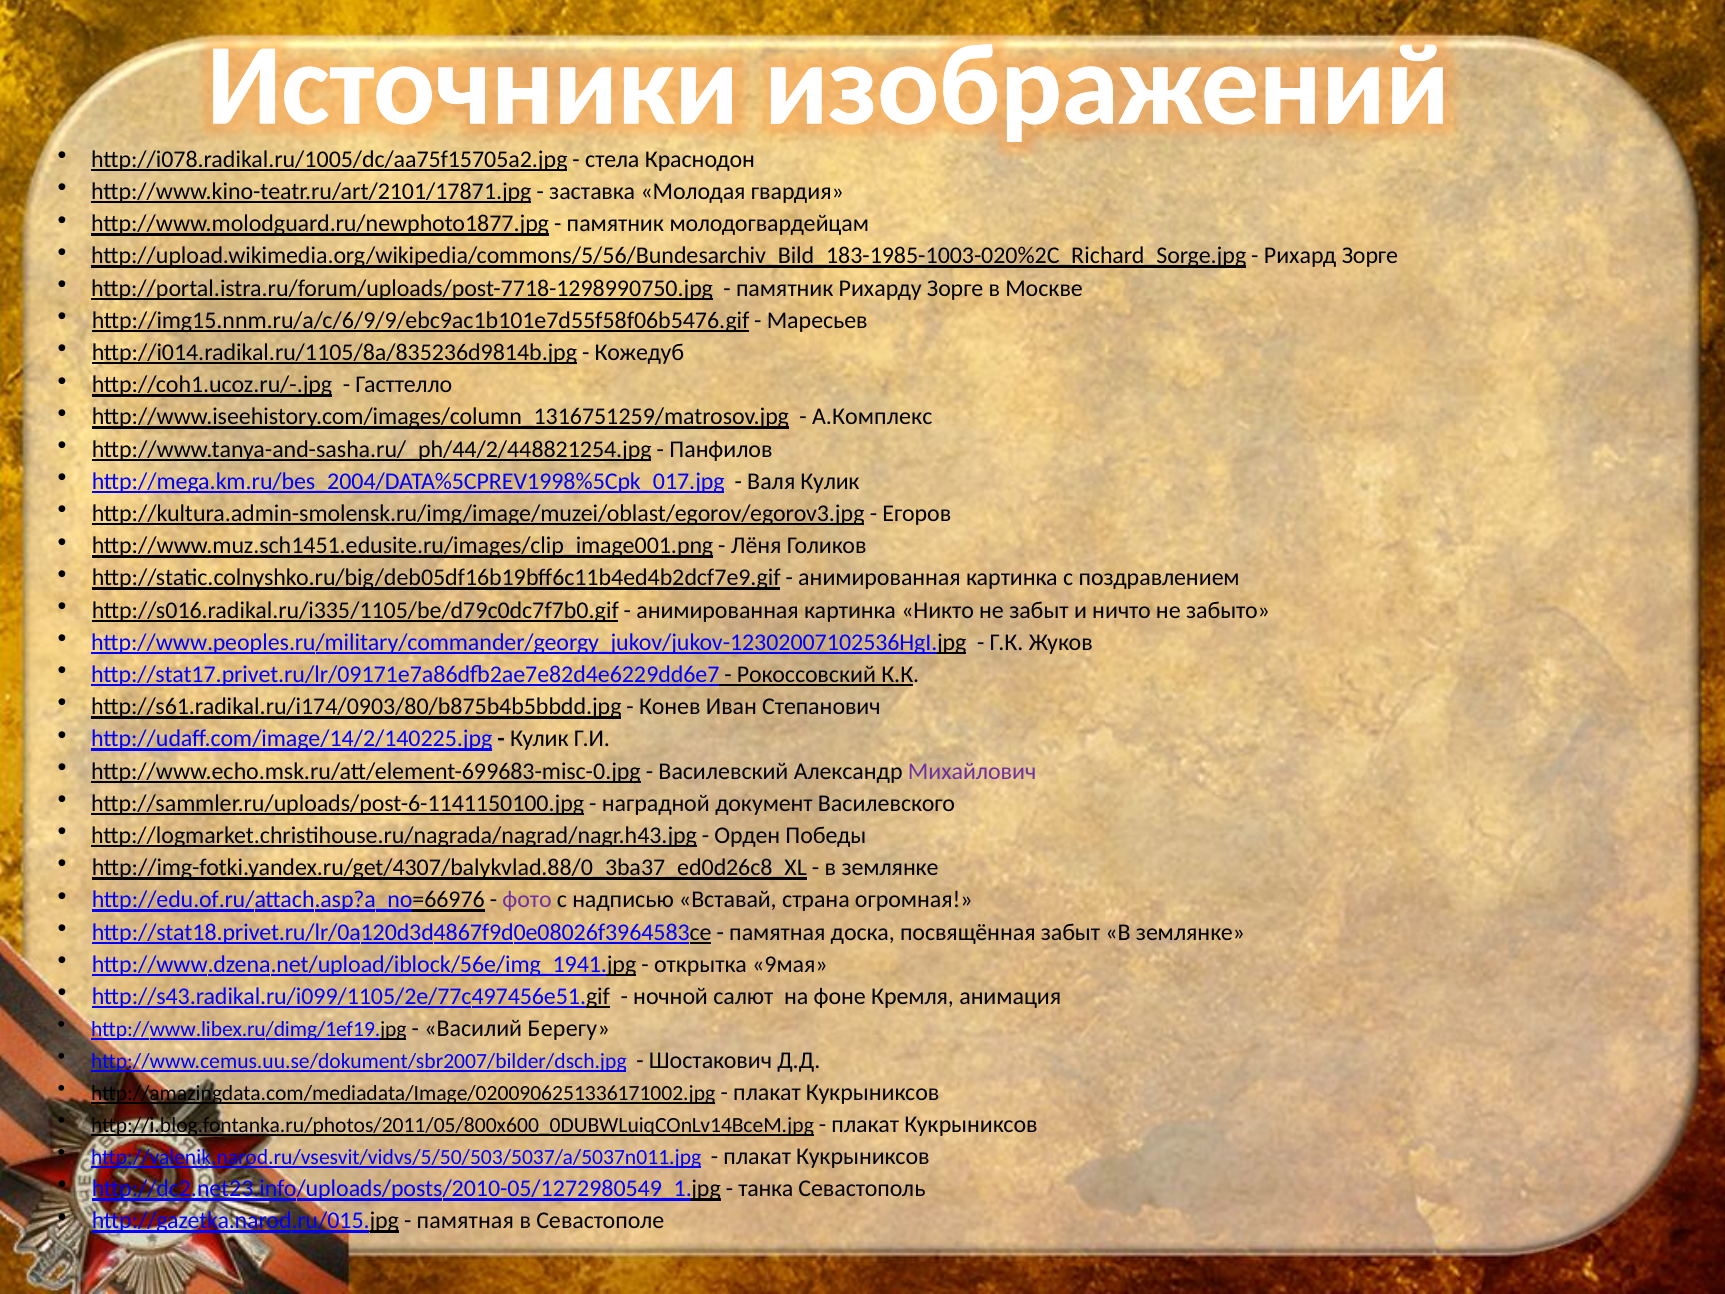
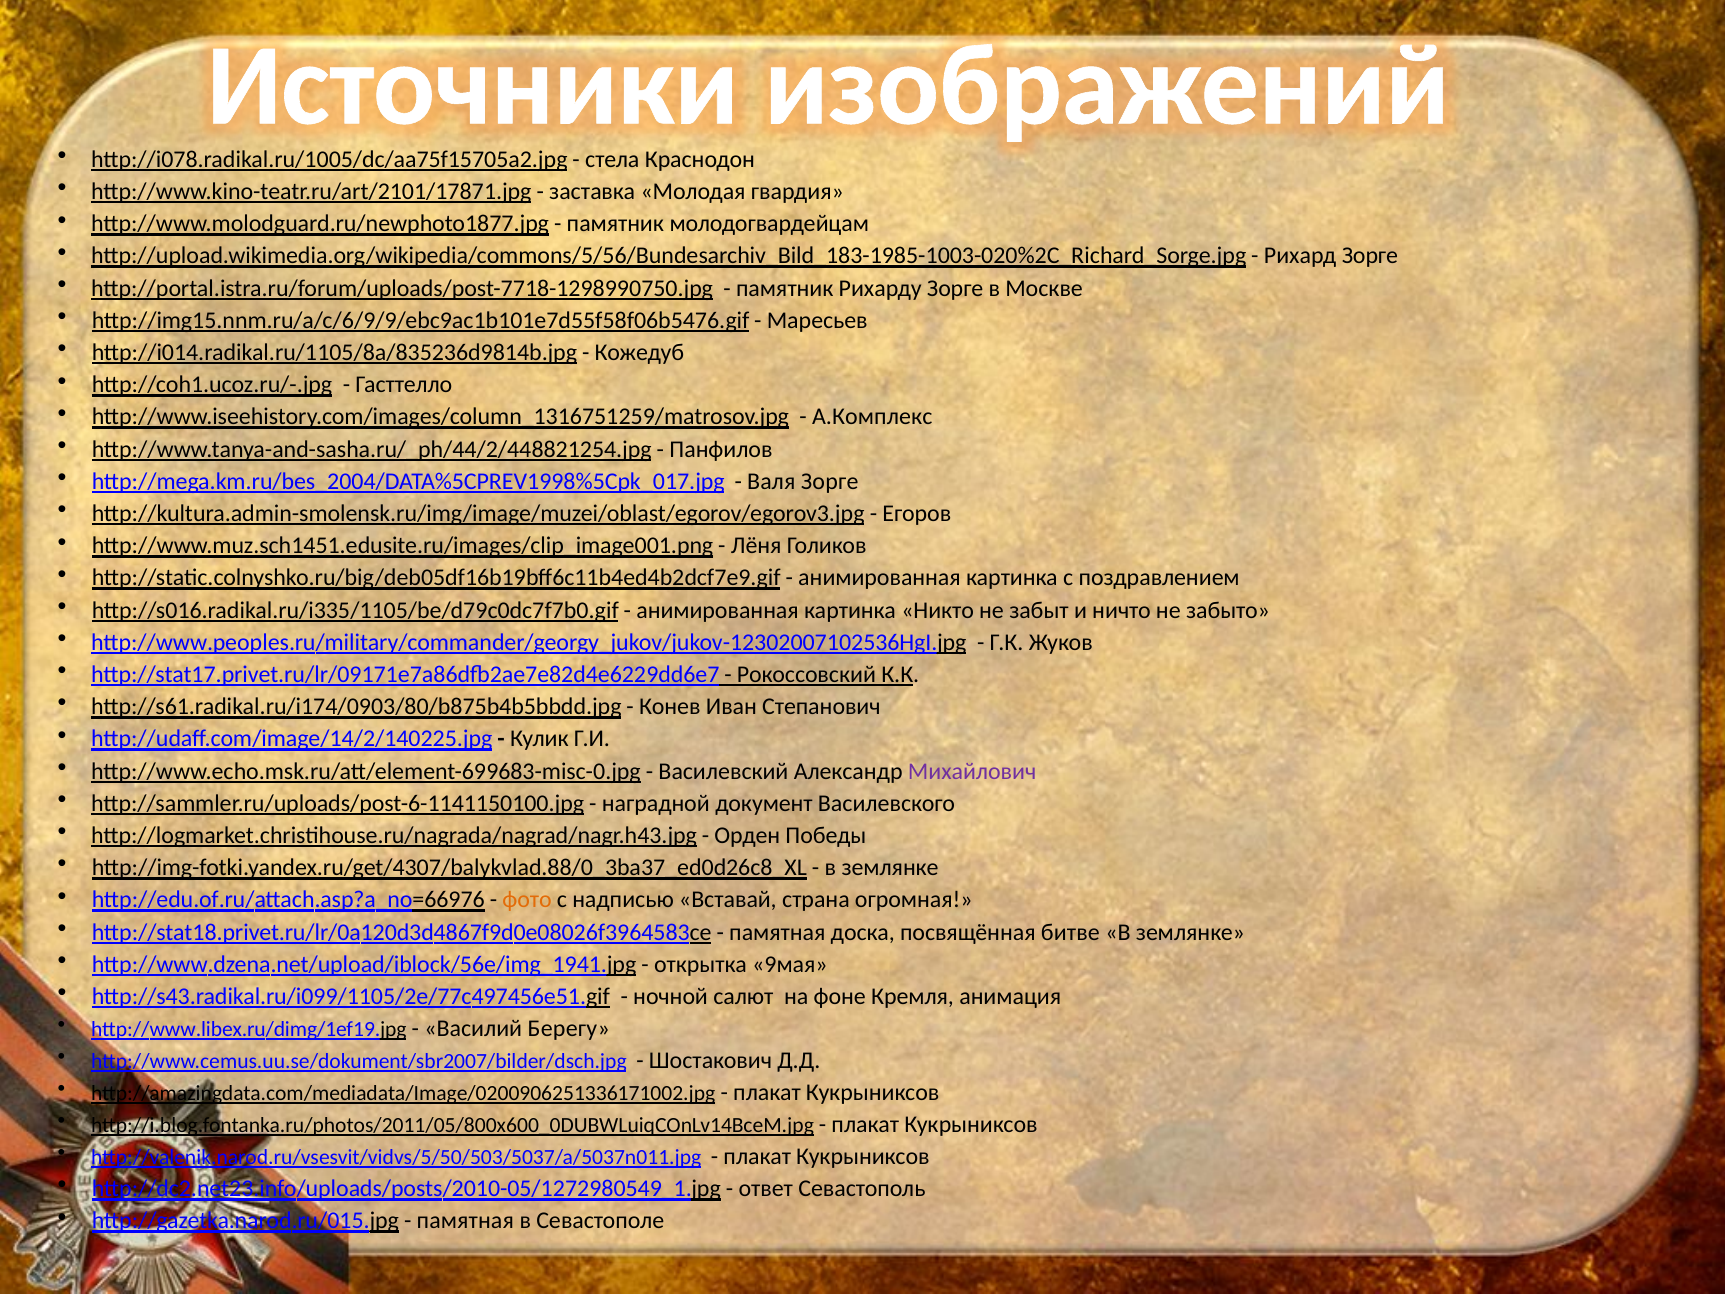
Валя Кулик: Кулик -> Зорге
фото colour: purple -> orange
посвящённая забыт: забыт -> битве
танка: танка -> ответ
